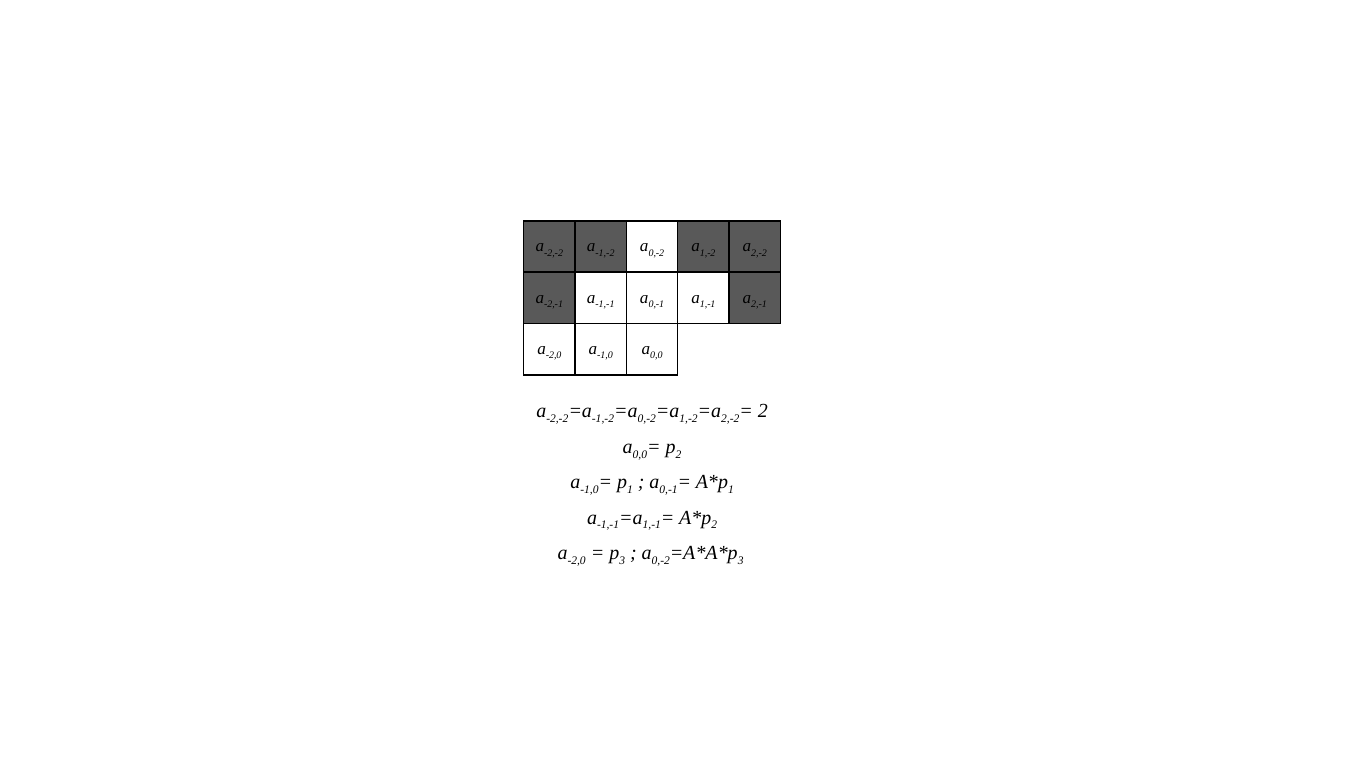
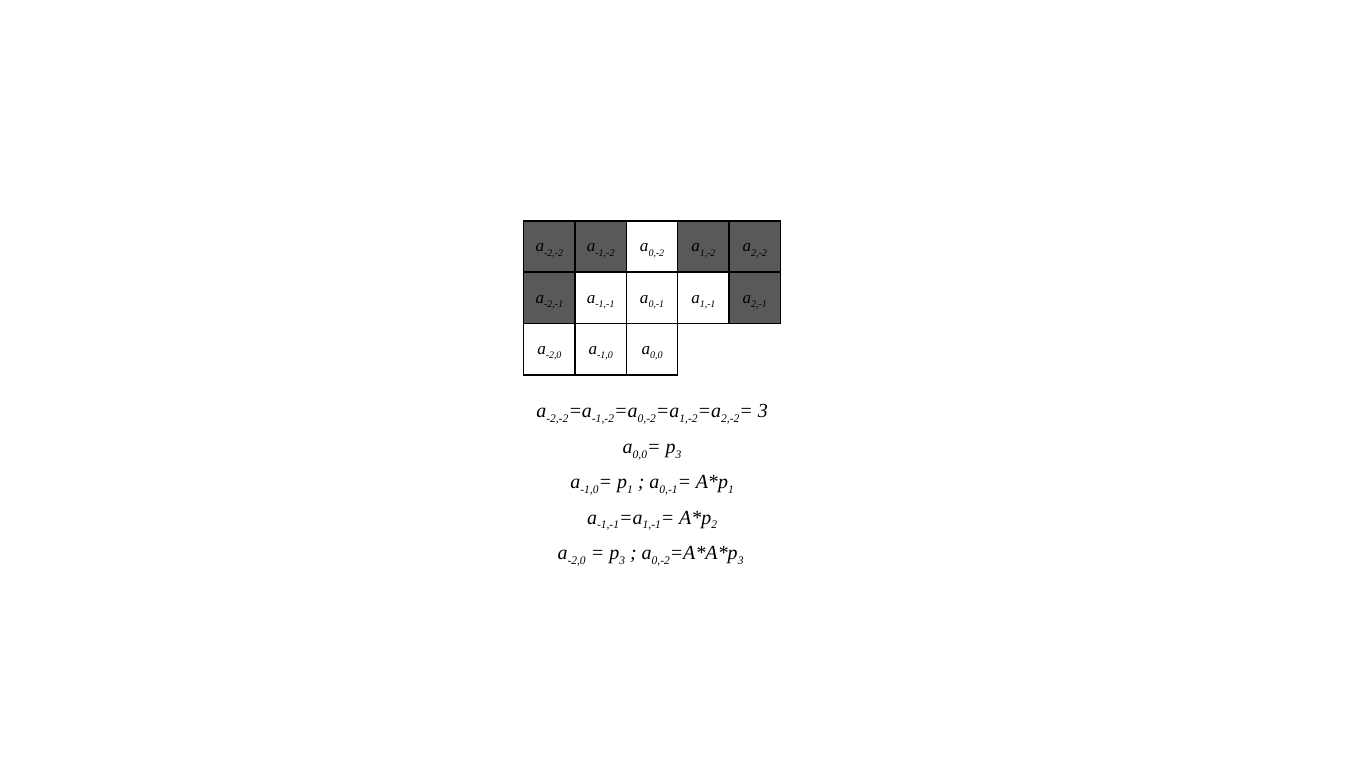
2 at (763, 411): 2 -> 3
2 at (679, 454): 2 -> 3
